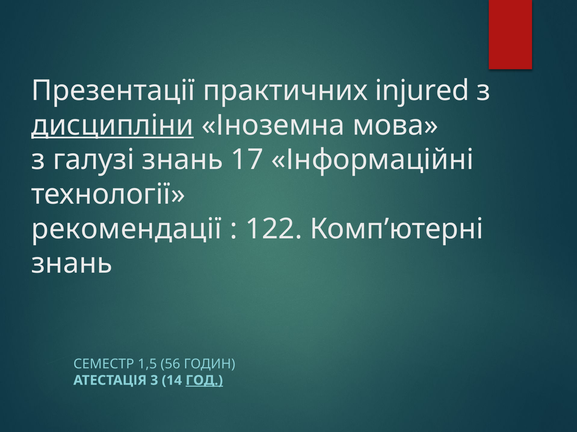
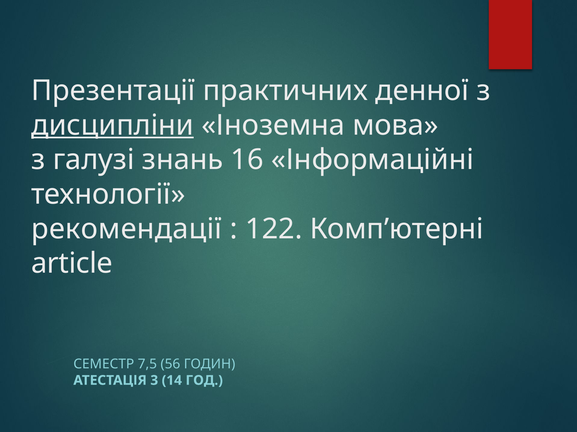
injured: injured -> денної
17: 17 -> 16
знань at (72, 264): знань -> article
1,5: 1,5 -> 7,5
ГОД underline: present -> none
